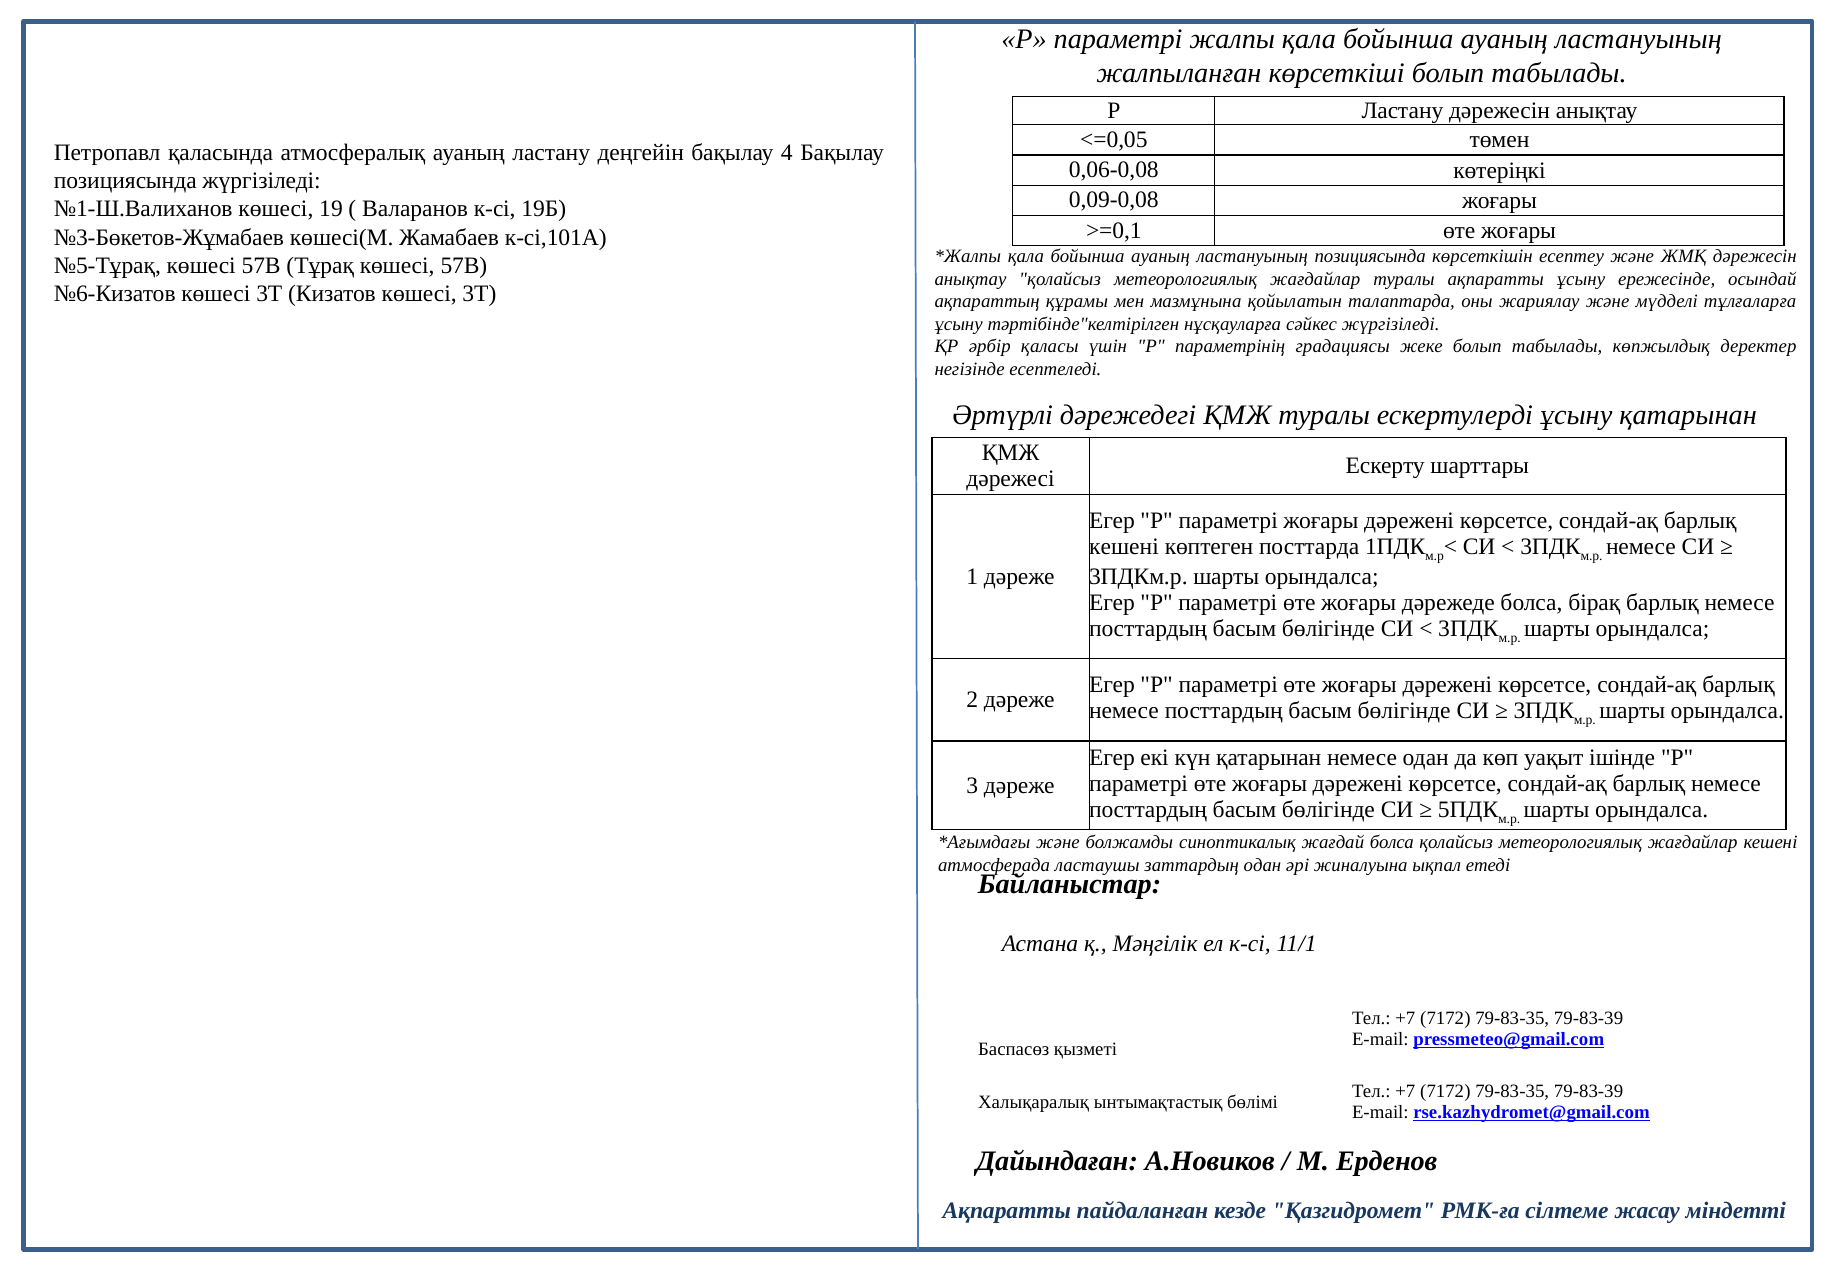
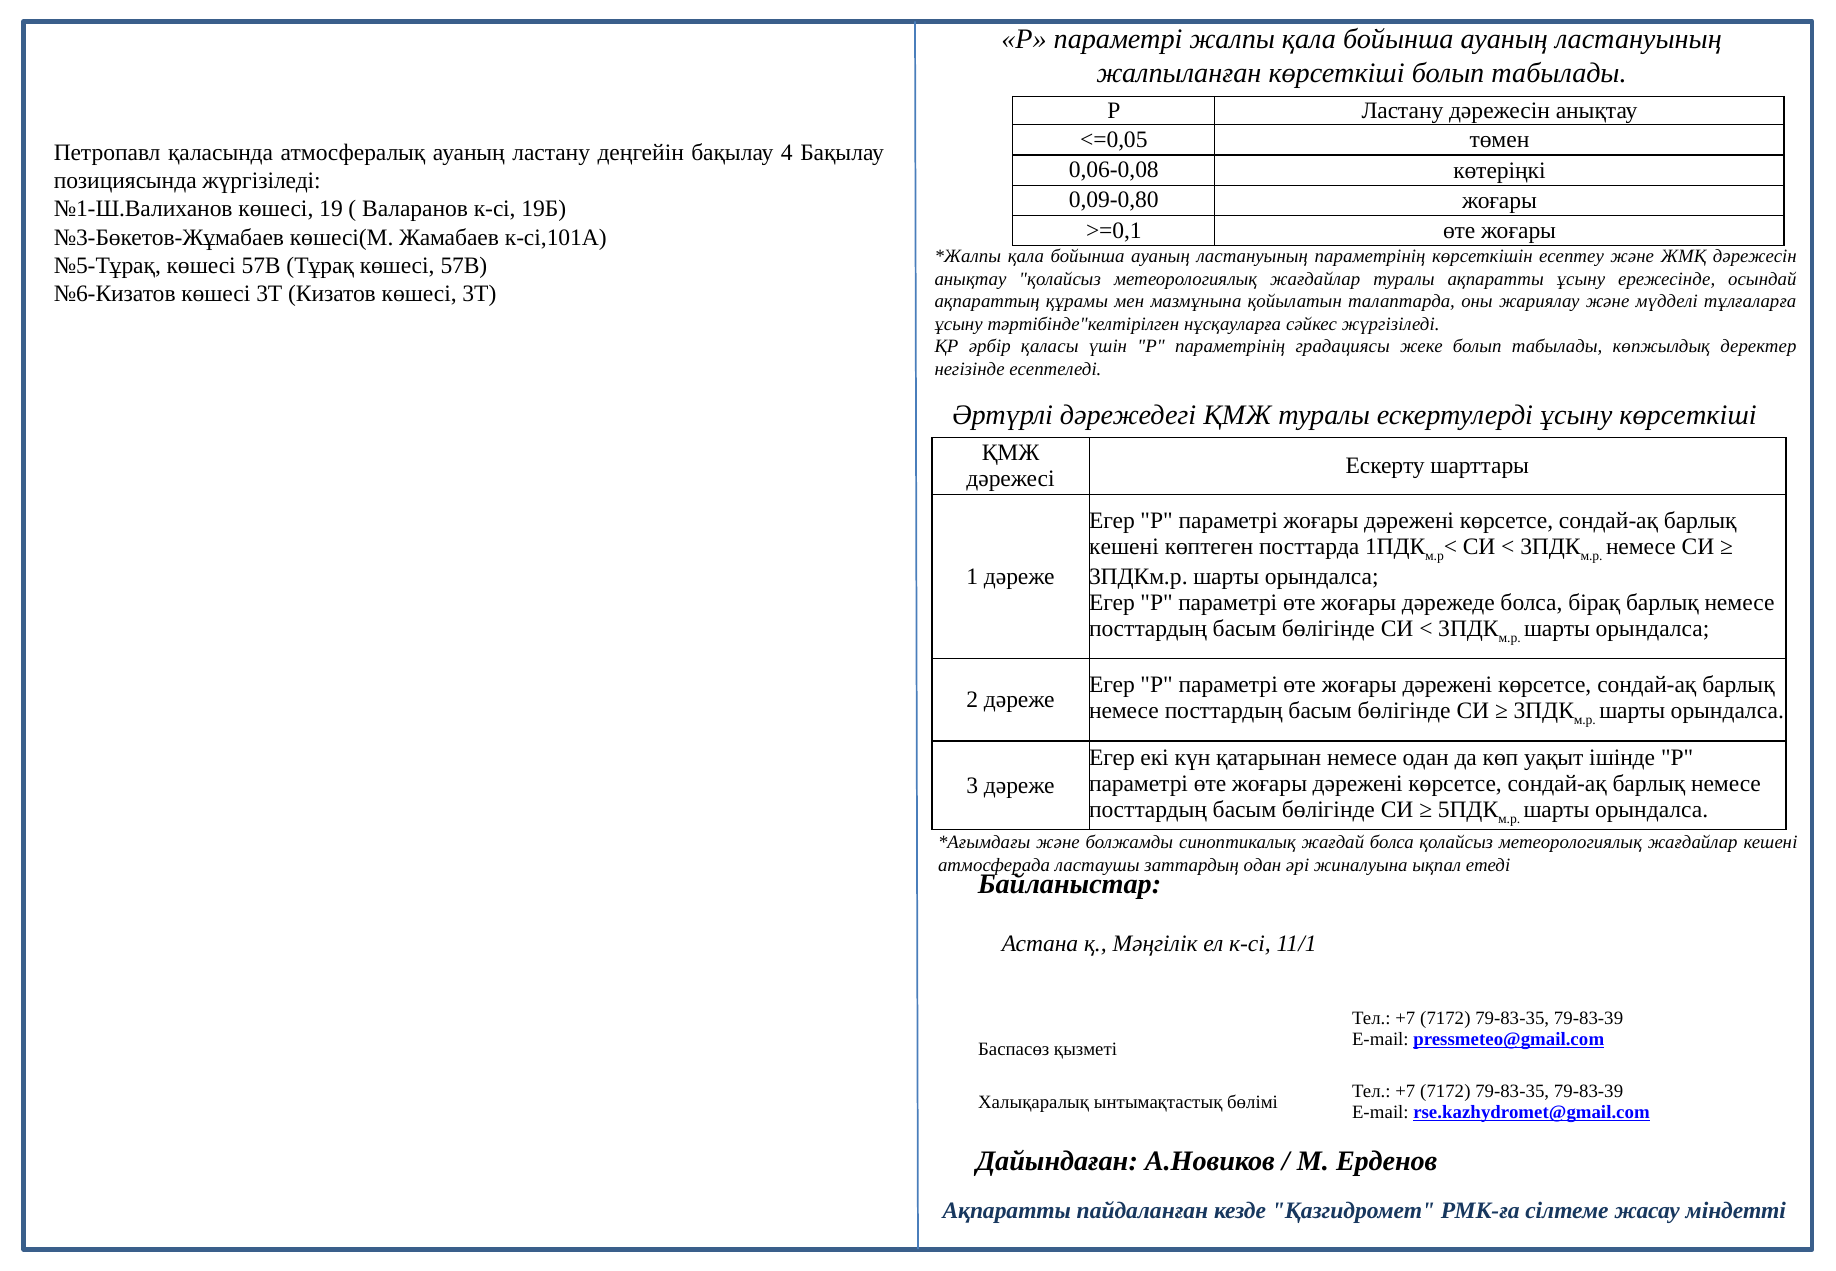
0,09-0,08: 0,09-0,08 -> 0,09-0,80
ластануының позициясында: позициясында -> параметрінің
ұсыну қатарынан: қатарынан -> көрсеткіші
